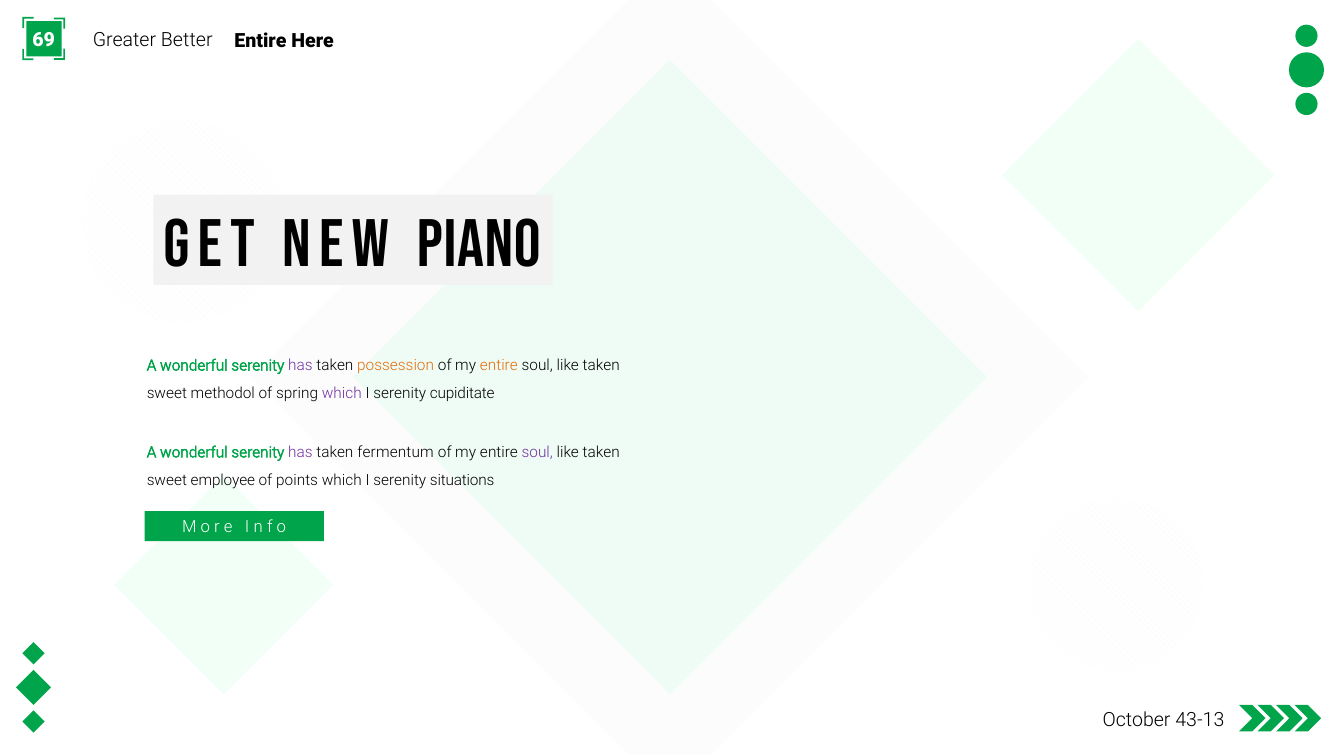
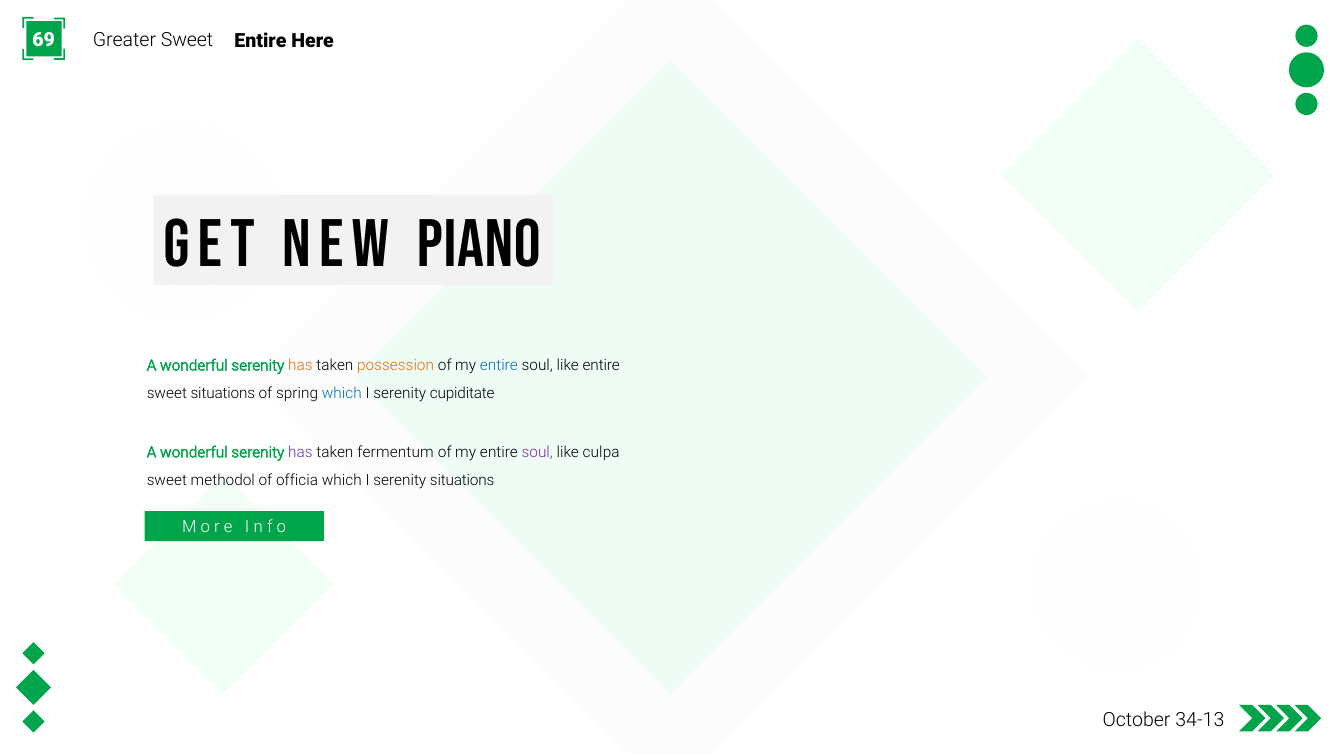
Greater Better: Better -> Sweet
has at (300, 365) colour: purple -> orange
entire at (499, 365) colour: orange -> blue
taken at (601, 365): taken -> entire
sweet methodol: methodol -> situations
which at (342, 393) colour: purple -> blue
taken at (601, 452): taken -> culpa
employee: employee -> methodol
points: points -> officia
43-13: 43-13 -> 34-13
